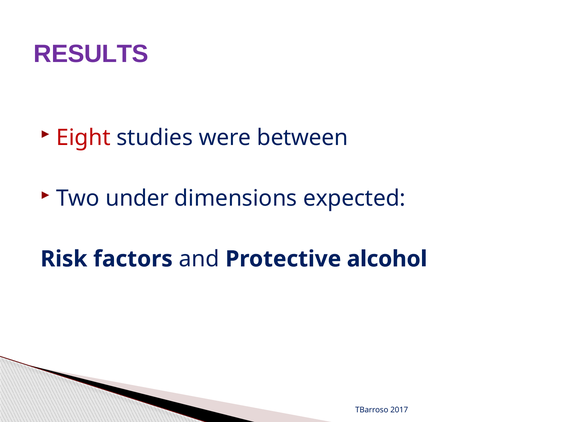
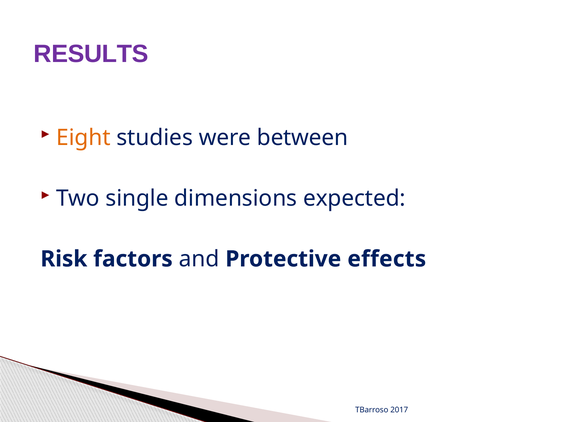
Eight colour: red -> orange
under: under -> single
alcohol: alcohol -> effects
